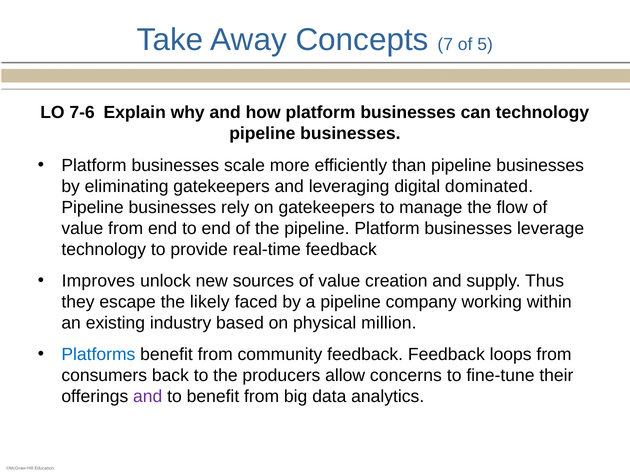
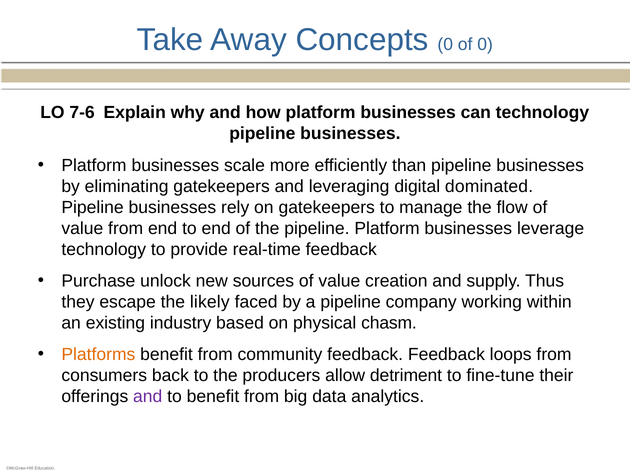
Concepts 7: 7 -> 0
of 5: 5 -> 0
Improves: Improves -> Purchase
million: million -> chasm
Platforms colour: blue -> orange
concerns: concerns -> detriment
